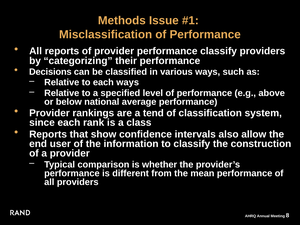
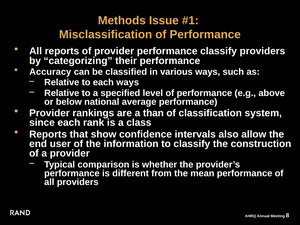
Decisions: Decisions -> Accuracy
tend: tend -> than
